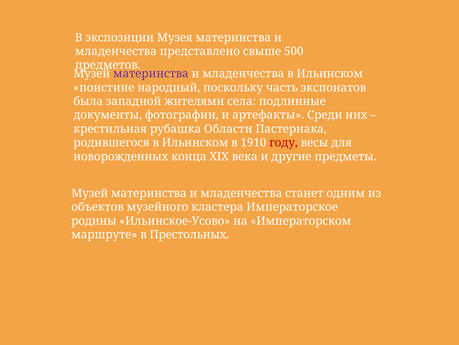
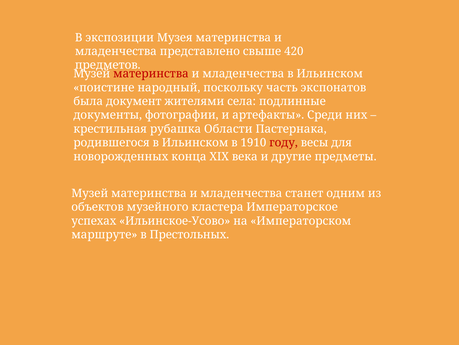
500: 500 -> 420
материнства at (151, 74) colour: purple -> red
западной: западной -> документ
родины: родины -> успехах
